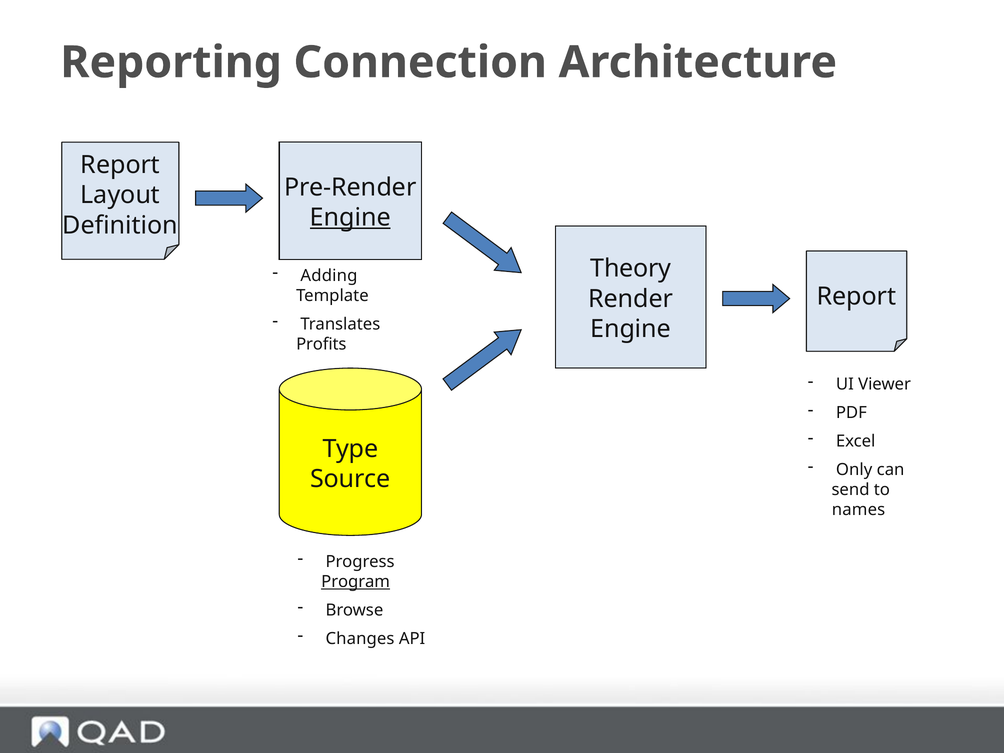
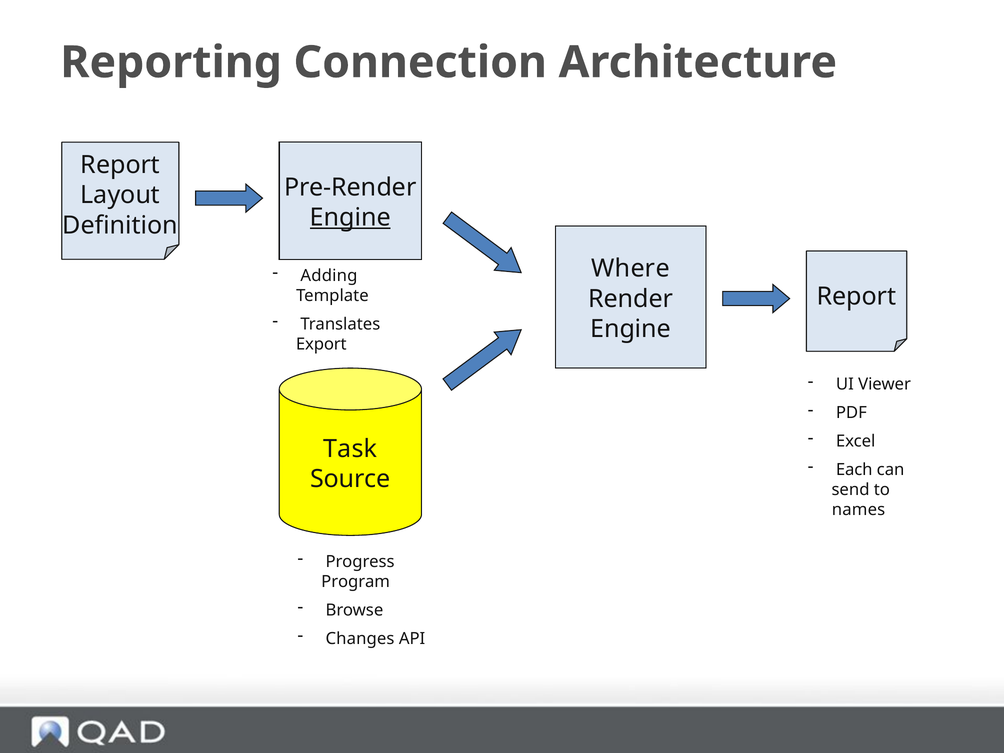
Theory: Theory -> Where
Profits: Profits -> Export
Type: Type -> Task
Only: Only -> Each
Program underline: present -> none
